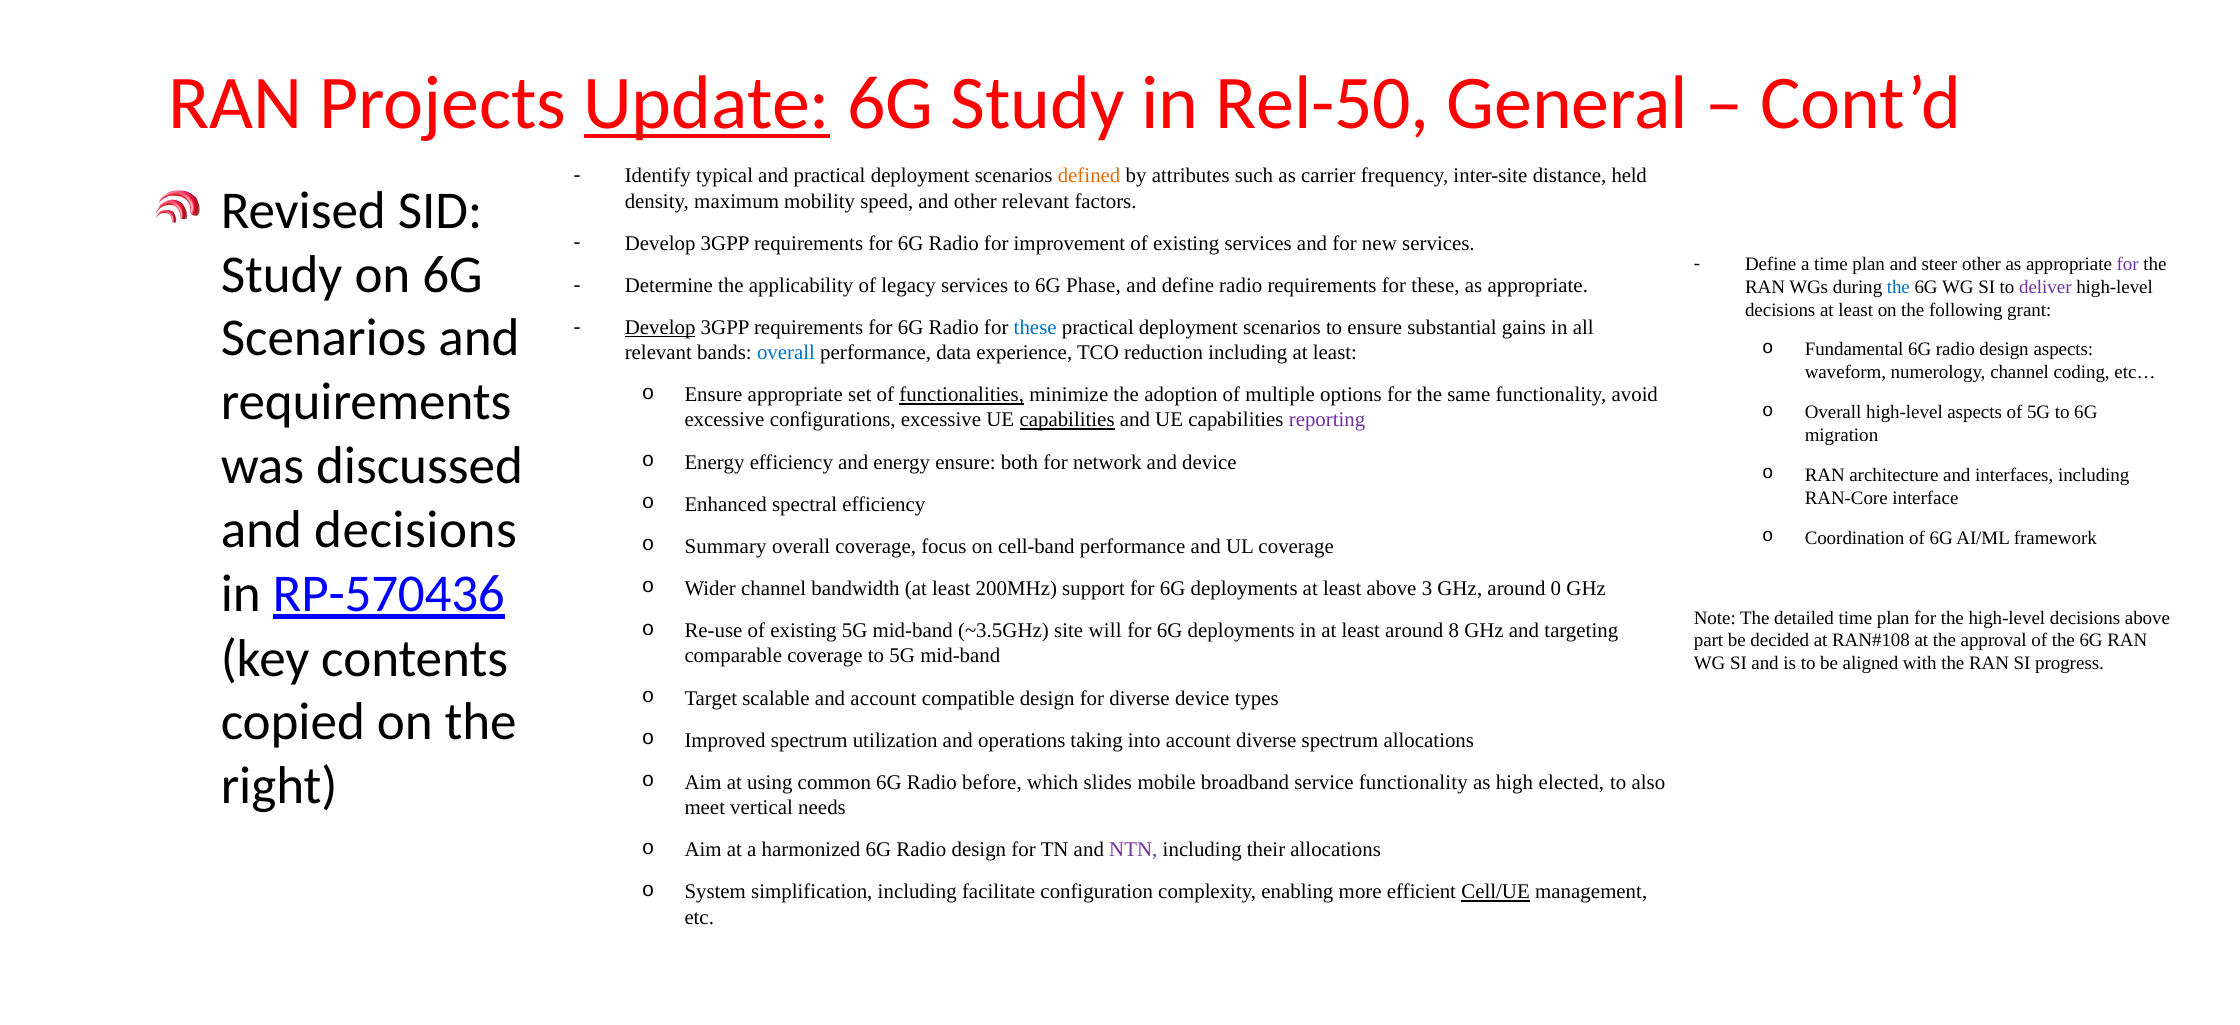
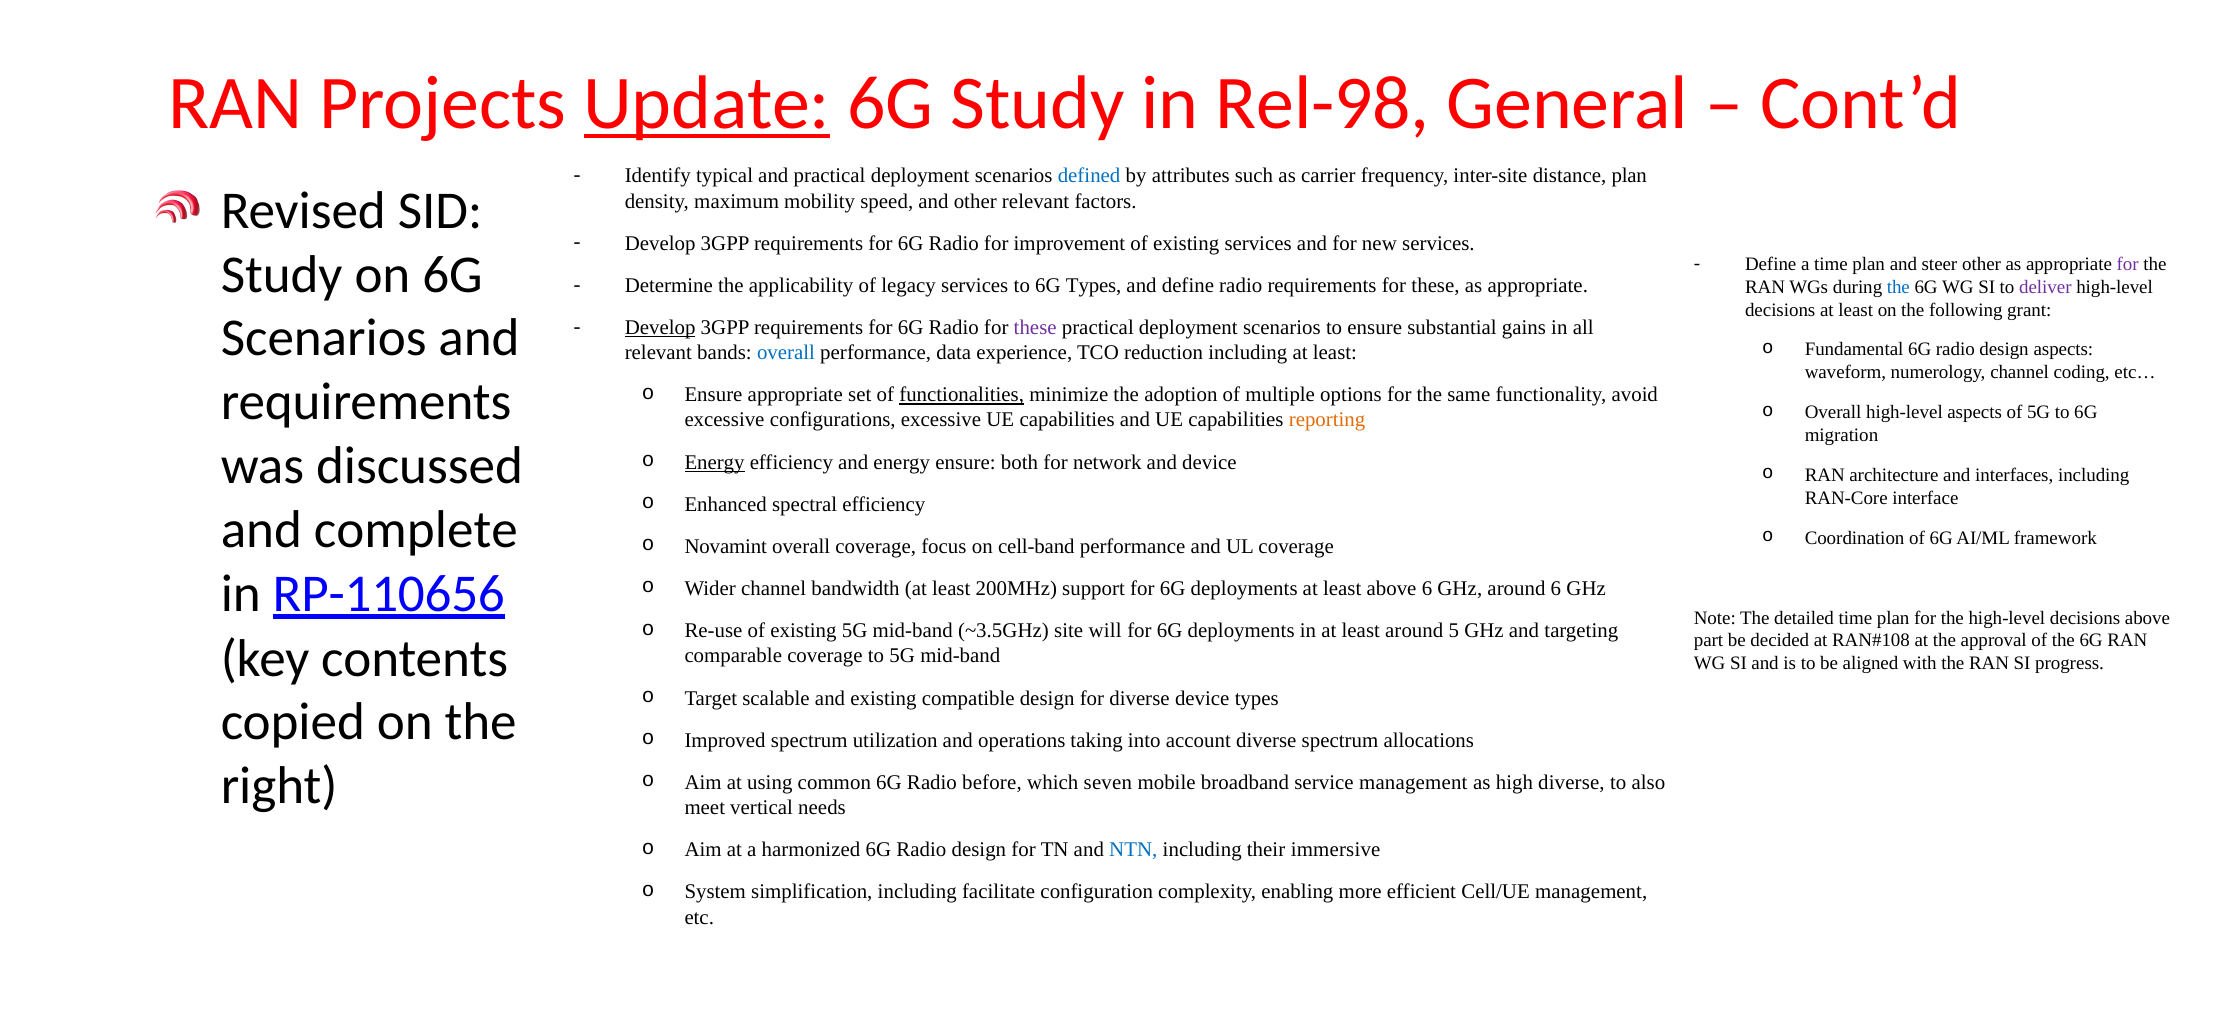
Rel-50: Rel-50 -> Rel-98
defined colour: orange -> blue
distance held: held -> plan
6G Phase: Phase -> Types
these at (1035, 328) colour: blue -> purple
capabilities at (1067, 420) underline: present -> none
reporting colour: purple -> orange
Energy at (715, 462) underline: none -> present
and decisions: decisions -> complete
Summary: Summary -> Novamint
RP-570436: RP-570436 -> RP-110656
above 3: 3 -> 6
around 0: 0 -> 6
8: 8 -> 5
and account: account -> existing
slides: slides -> seven
service functionality: functionality -> management
high elected: elected -> diverse
NTN colour: purple -> blue
their allocations: allocations -> immersive
Cell/UE underline: present -> none
